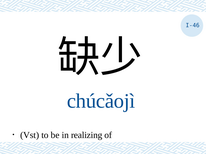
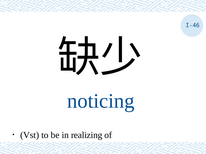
chúcǎojì: chúcǎojì -> noticing
